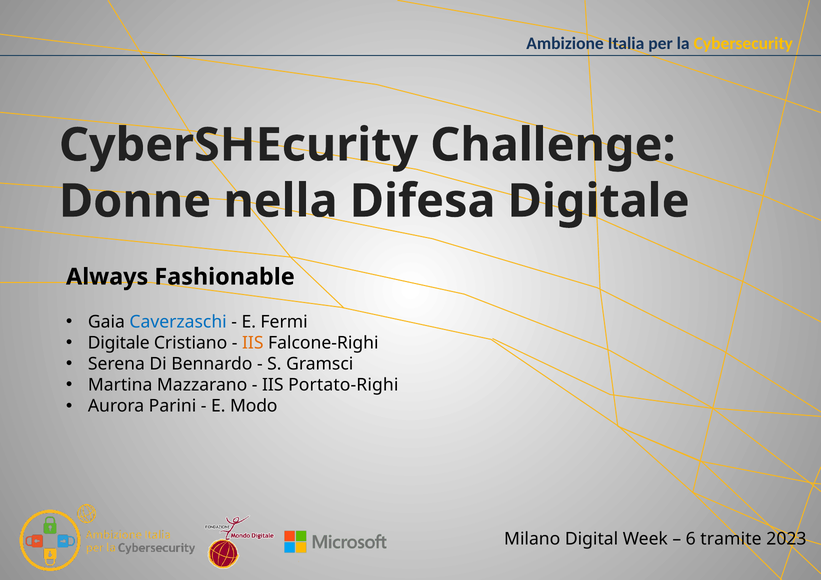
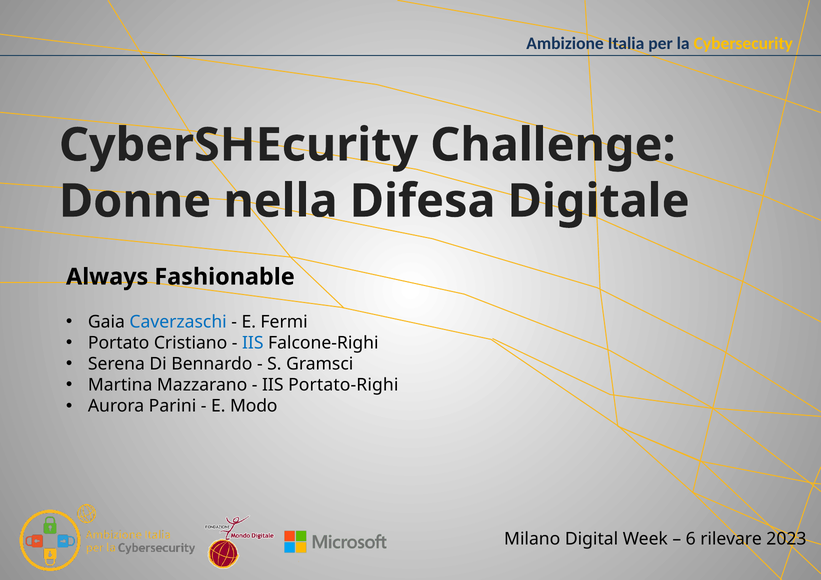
Digitale at (119, 343): Digitale -> Portato
IIS at (253, 343) colour: orange -> blue
tramite: tramite -> rilevare
